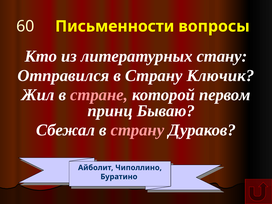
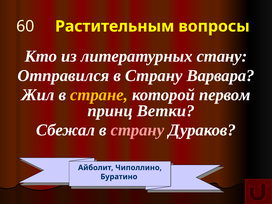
Письменности: Письменности -> Растительным
Ключик: Ключик -> Варвара
стране colour: pink -> yellow
Бываю: Бываю -> Ветки
